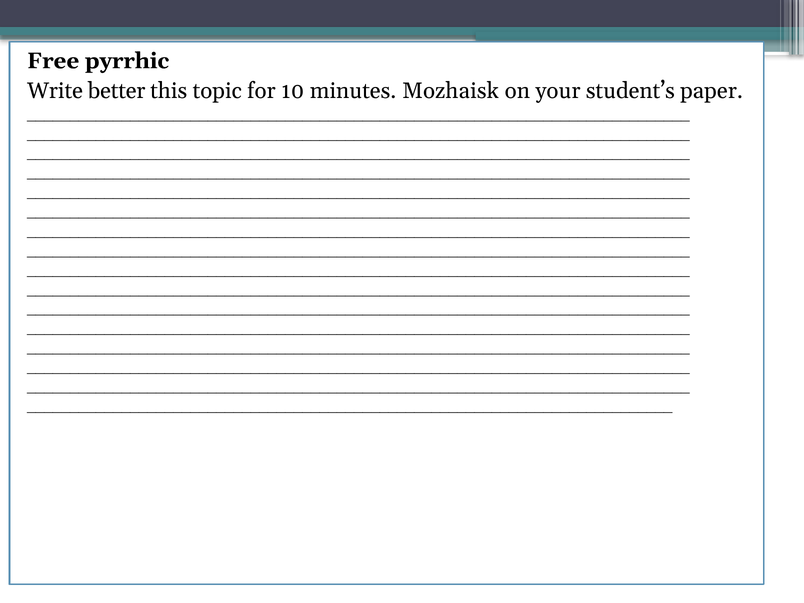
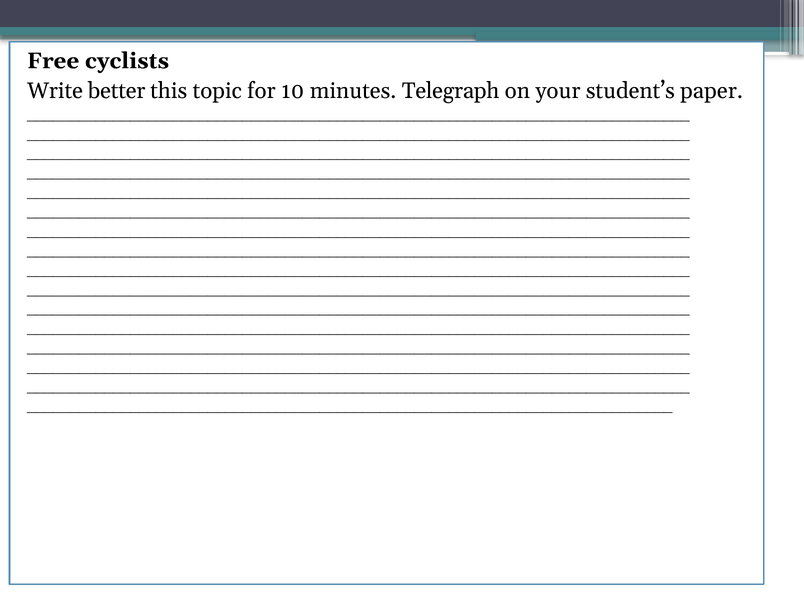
pyrrhic: pyrrhic -> cyclists
Mozhaisk: Mozhaisk -> Telegraph
